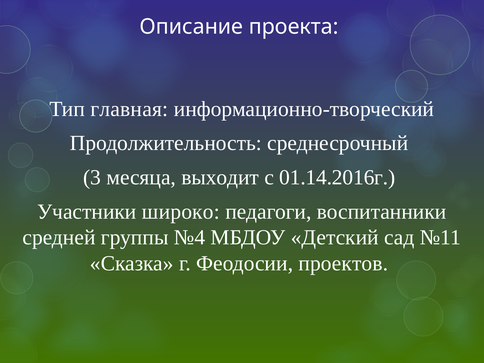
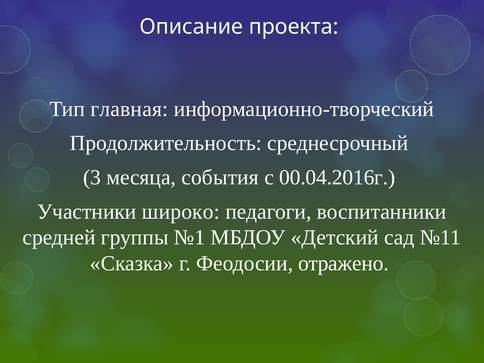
выходит: выходит -> события
01.14.2016г: 01.14.2016г -> 00.04.2016г
№4: №4 -> №1
проектов: проектов -> отражено
